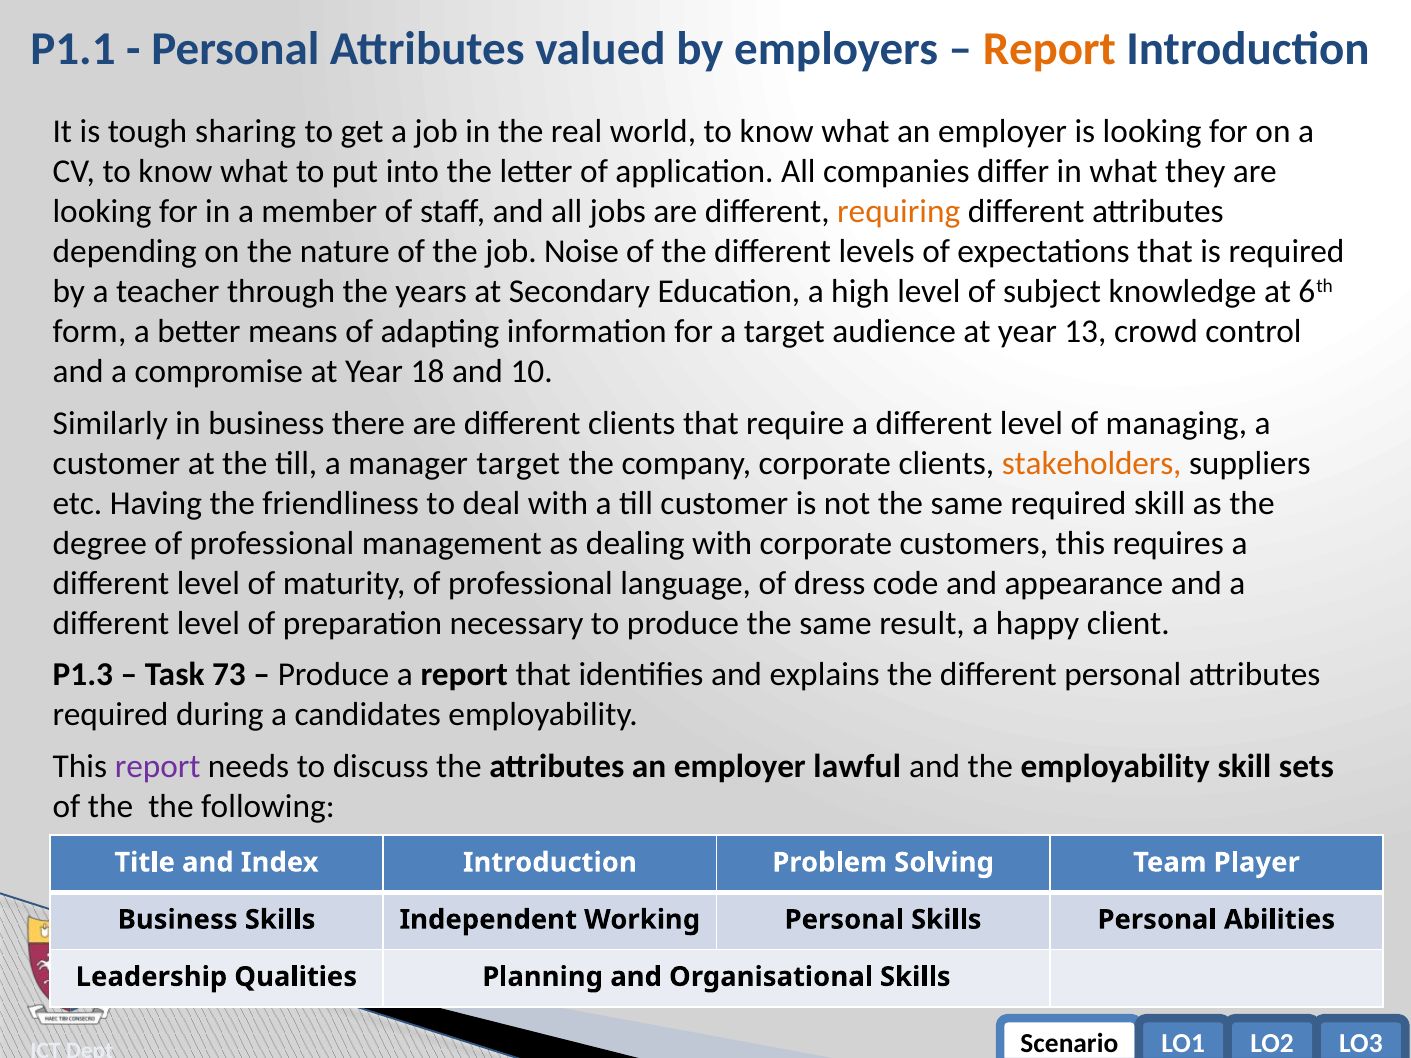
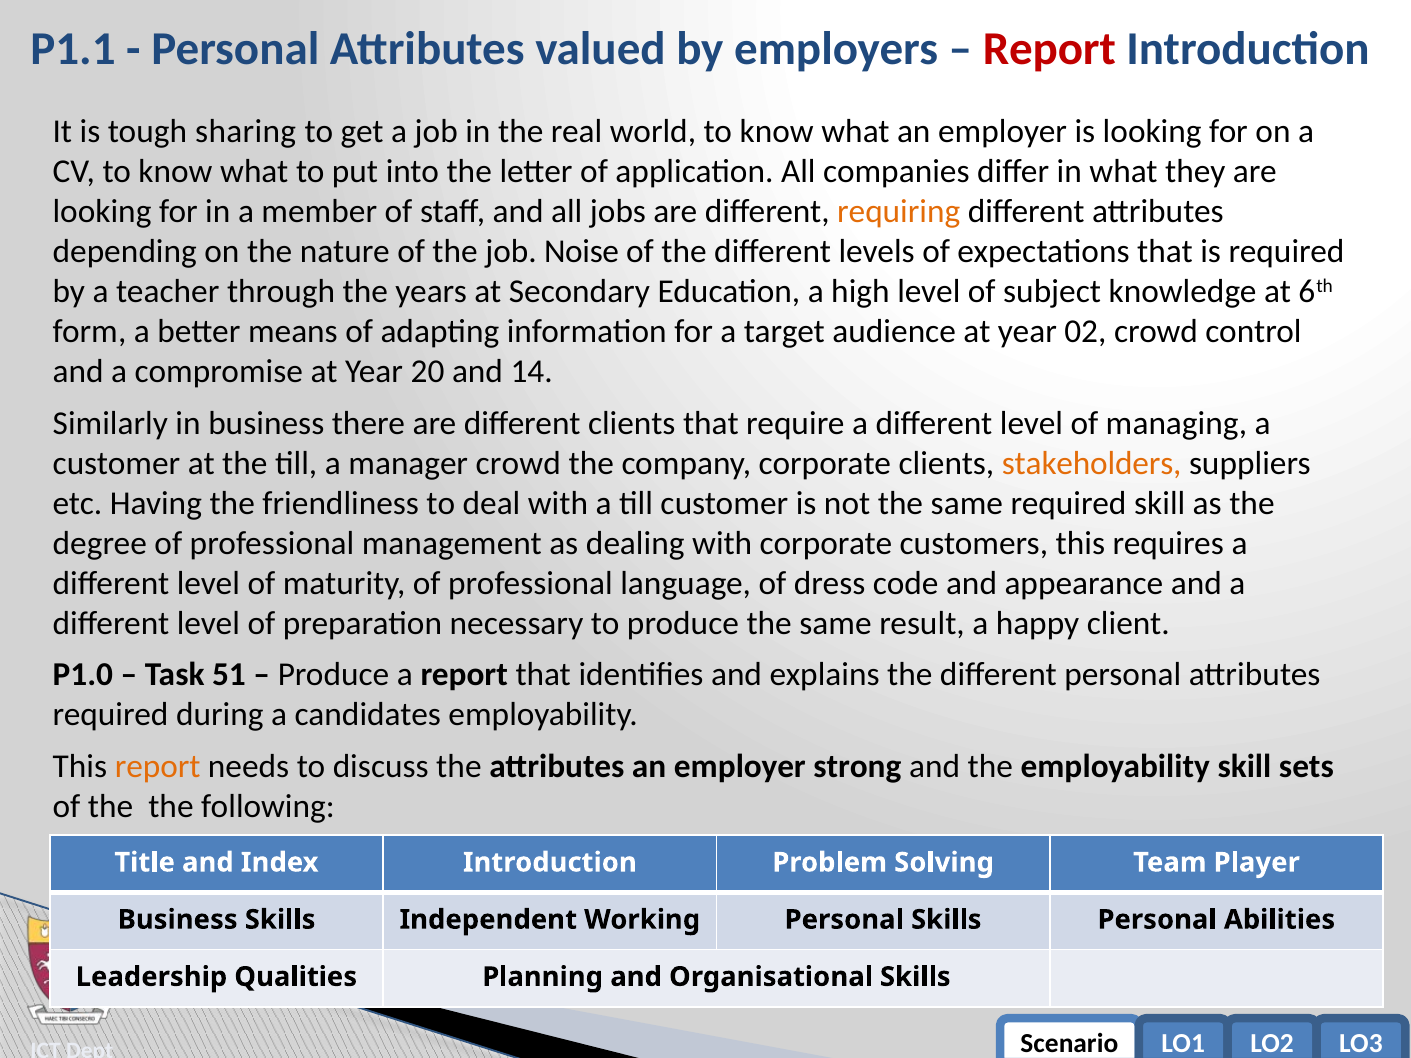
Report at (1049, 49) colour: orange -> red
13: 13 -> 02
18: 18 -> 20
10: 10 -> 14
manager target: target -> crowd
P1.3: P1.3 -> P1.0
73: 73 -> 51
report at (158, 767) colour: purple -> orange
lawful: lawful -> strong
